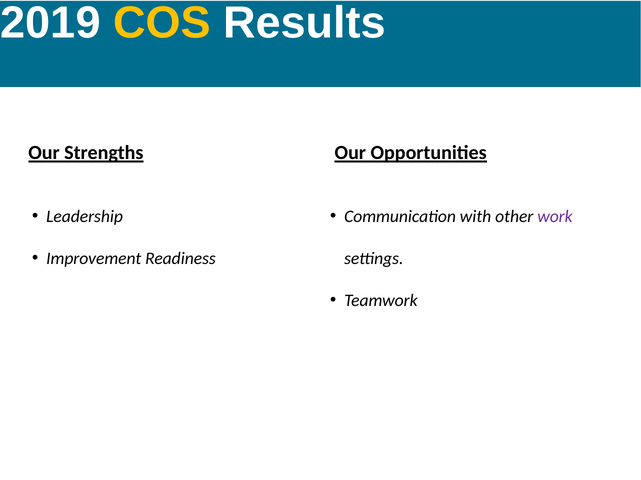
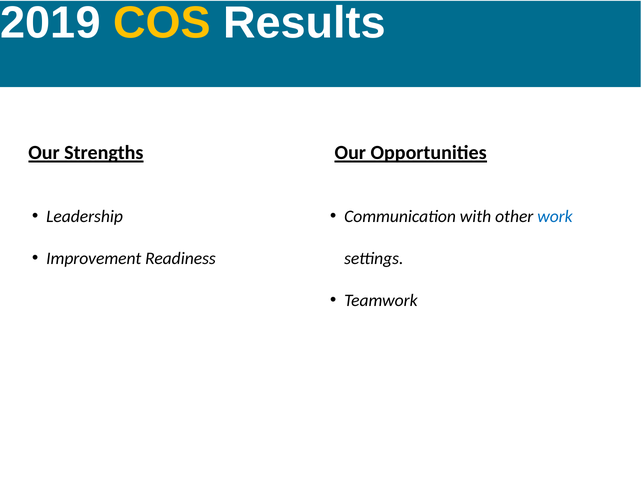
work colour: purple -> blue
